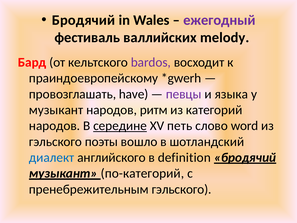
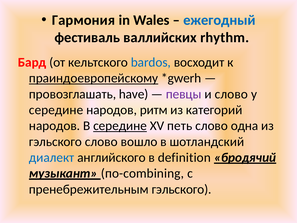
Бродячий at (84, 20): Бродячий -> Гармония
ежегодный colour: purple -> blue
melody: melody -> rhythm
bardos colour: purple -> blue
праиндоевропейскому underline: none -> present
и языка: языка -> слово
музыкант at (56, 110): музыкант -> середине
word: word -> одна
гэльского поэты: поэты -> слово
по-категорий: по-категорий -> по-combining
